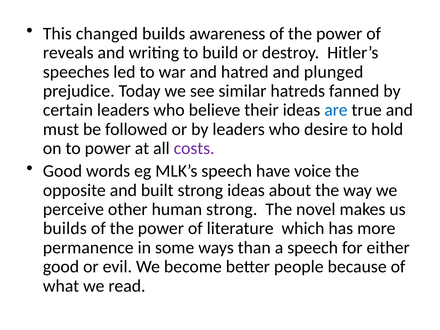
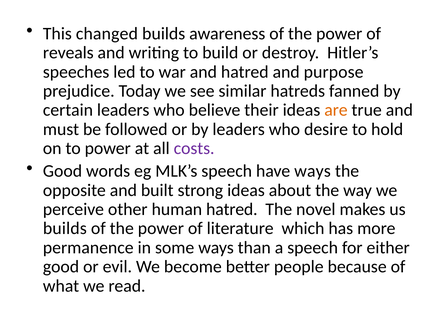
plunged: plunged -> purpose
are colour: blue -> orange
have voice: voice -> ways
human strong: strong -> hatred
